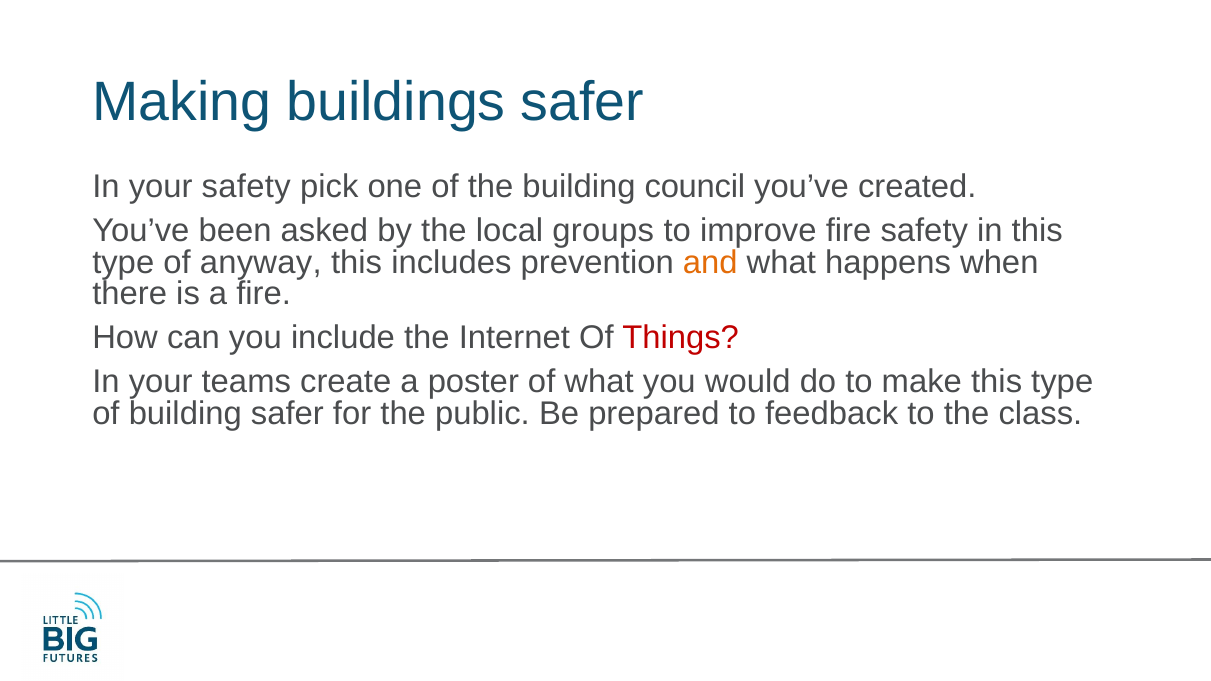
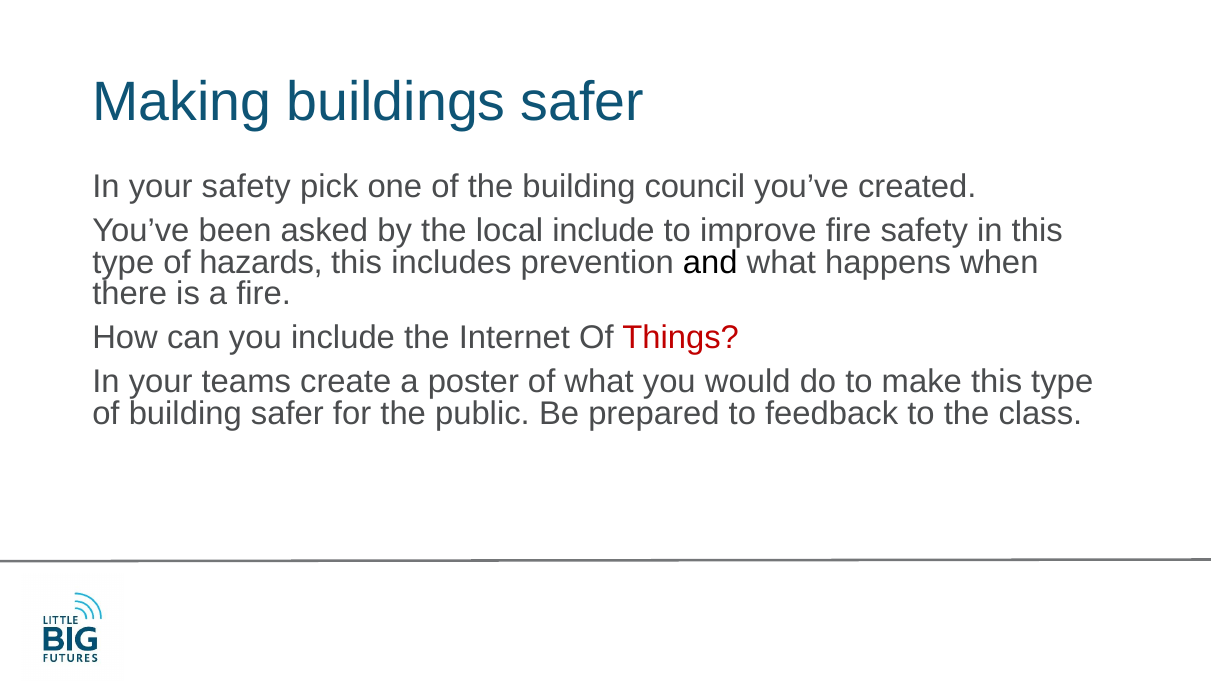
local groups: groups -> include
anyway: anyway -> hazards
and colour: orange -> black
